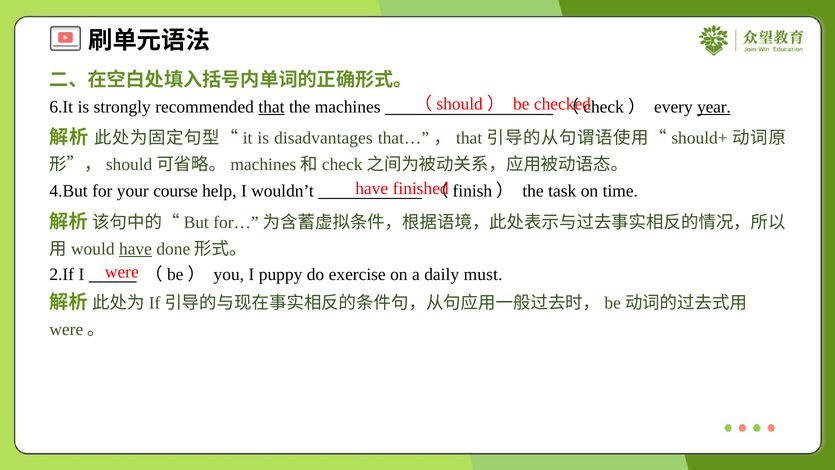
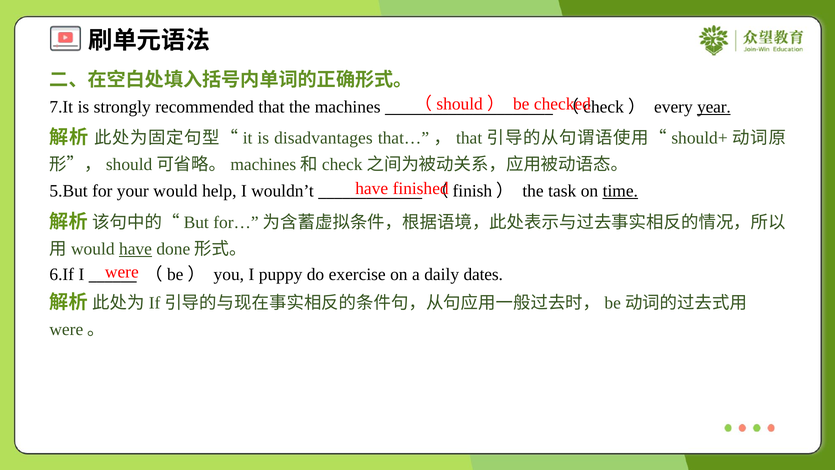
6.It: 6.It -> 7.It
that at (271, 107) underline: present -> none
4.But: 4.But -> 5.But
course: course -> would
time underline: none -> present
2.If: 2.If -> 6.If
must: must -> dates
